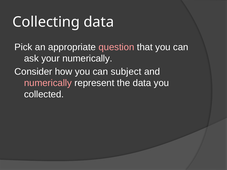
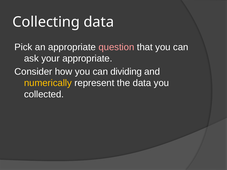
your numerically: numerically -> appropriate
subject: subject -> dividing
numerically at (48, 83) colour: pink -> yellow
